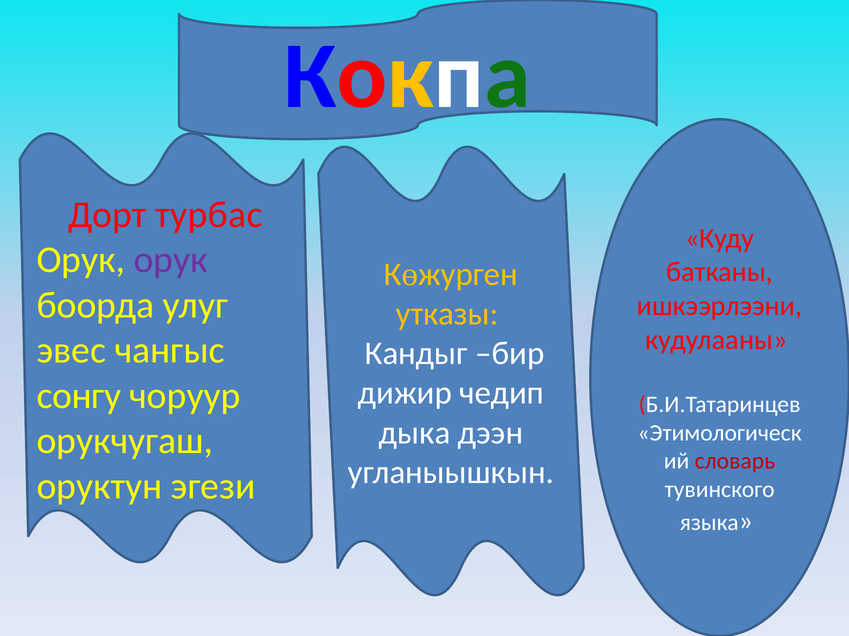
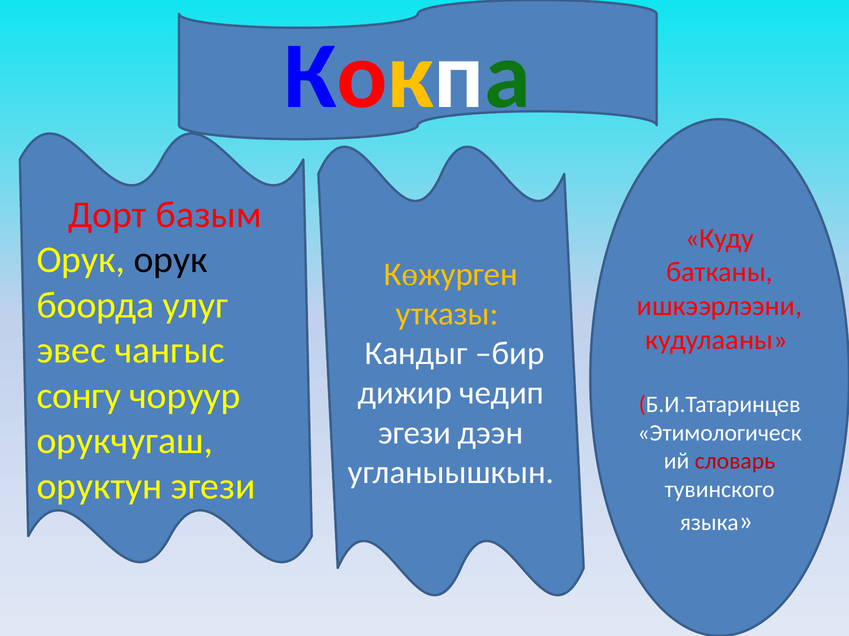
турбас: турбас -> базым
орук at (171, 260) colour: purple -> black
дыка at (415, 433): дыка -> эгези
